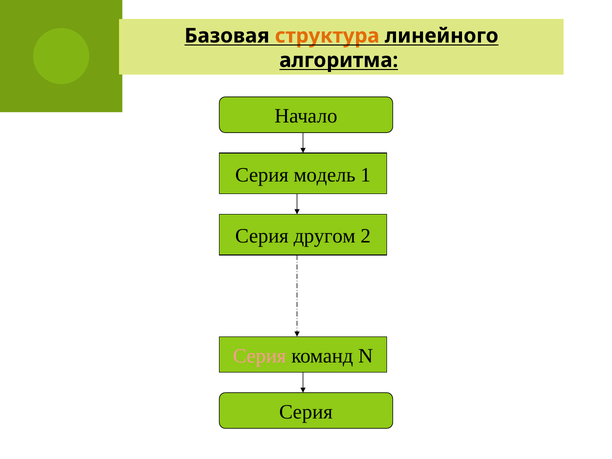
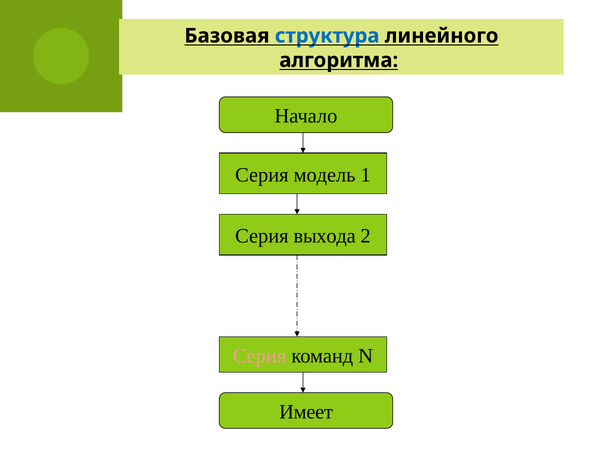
структура colour: orange -> blue
другом: другом -> выхода
Серия at (306, 412): Серия -> Имеет
